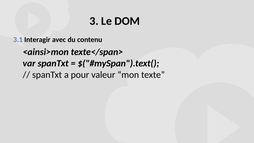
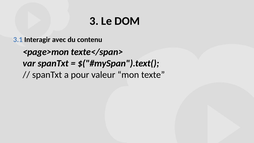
<ainsi>mon: <ainsi>mon -> <page>mon
